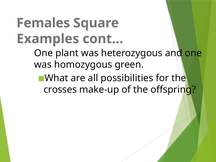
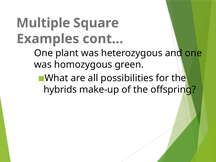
Females: Females -> Multiple
crosses: crosses -> hybrids
